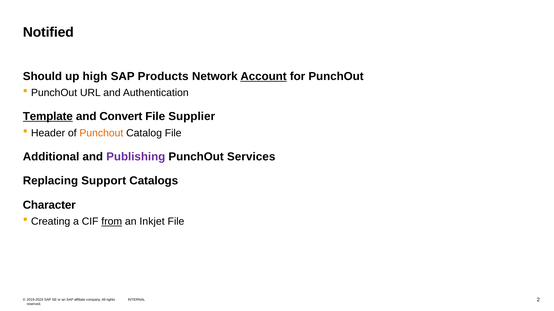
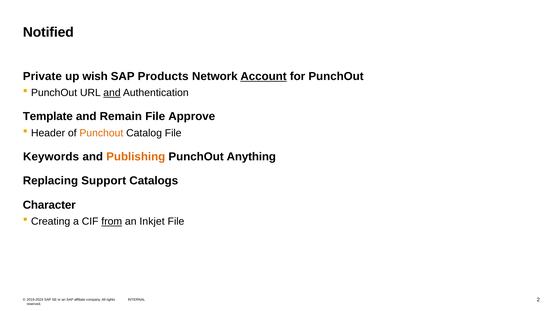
Should: Should -> Private
high: high -> wish
and at (112, 93) underline: none -> present
Template underline: present -> none
Convert: Convert -> Remain
Supplier: Supplier -> Approve
Additional: Additional -> Keywords
Publishing colour: purple -> orange
Services: Services -> Anything
